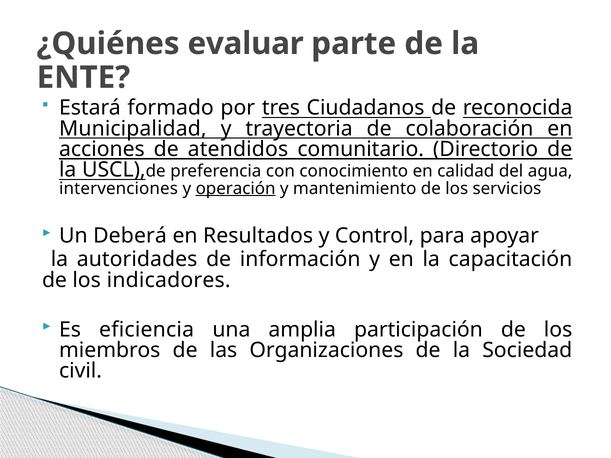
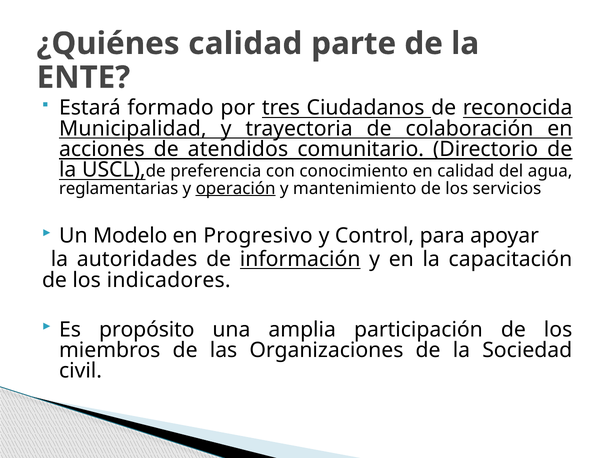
¿Quiénes evaluar: evaluar -> calidad
intervenciones: intervenciones -> reglamentarias
Deberá: Deberá -> Modelo
Resultados: Resultados -> Progresivo
información underline: none -> present
eficiencia: eficiencia -> propósito
